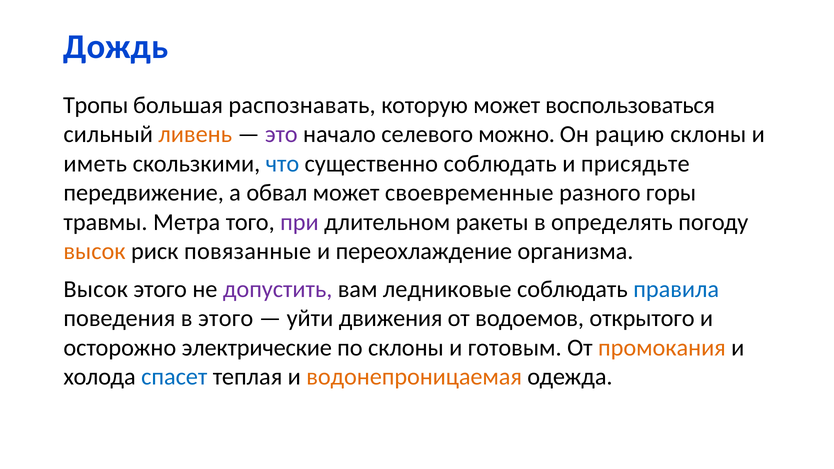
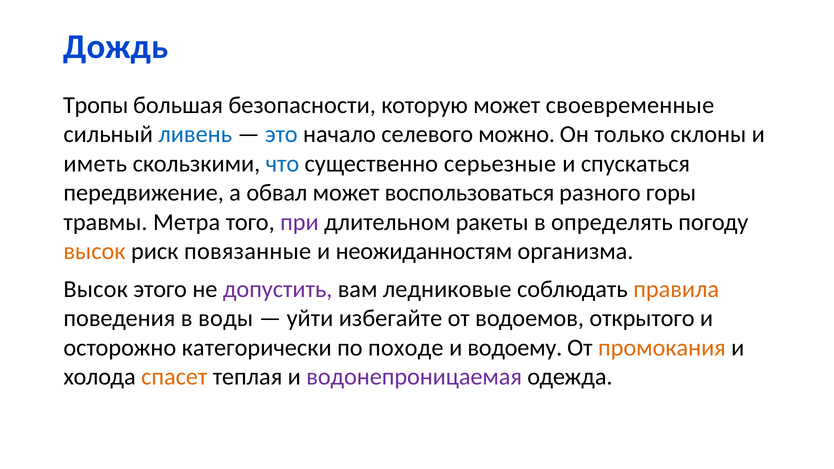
распознавать: распознавать -> безопасности
воспользоваться: воспользоваться -> своевременные
ливень colour: orange -> blue
это colour: purple -> blue
рацию: рацию -> только
существенно соблюдать: соблюдать -> серьезные
присядьте: присядьте -> спускаться
своевременные: своевременные -> воспользоваться
переохлаждение: переохлаждение -> неожиданностям
правила colour: blue -> orange
в этого: этого -> воды
движения: движения -> избегайте
электрические: электрические -> категорически
по склоны: склоны -> походе
готовым: готовым -> водоему
спасет colour: blue -> orange
водонепроницаемая colour: orange -> purple
